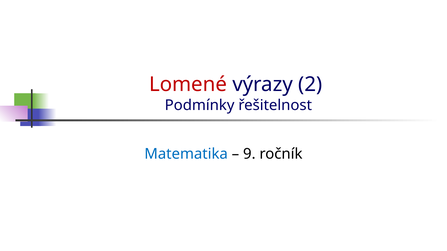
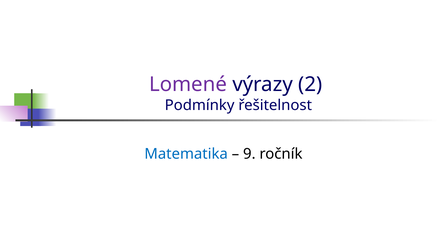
Lomené colour: red -> purple
